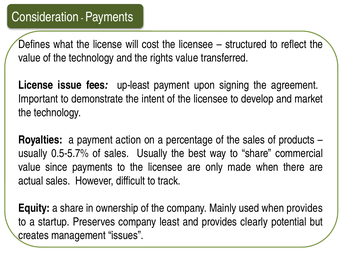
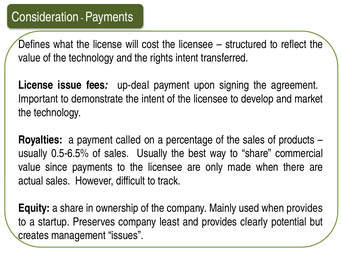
rights value: value -> intent
up-least: up-least -> up-deal
action: action -> called
0.5-5.7%: 0.5-5.7% -> 0.5-6.5%
